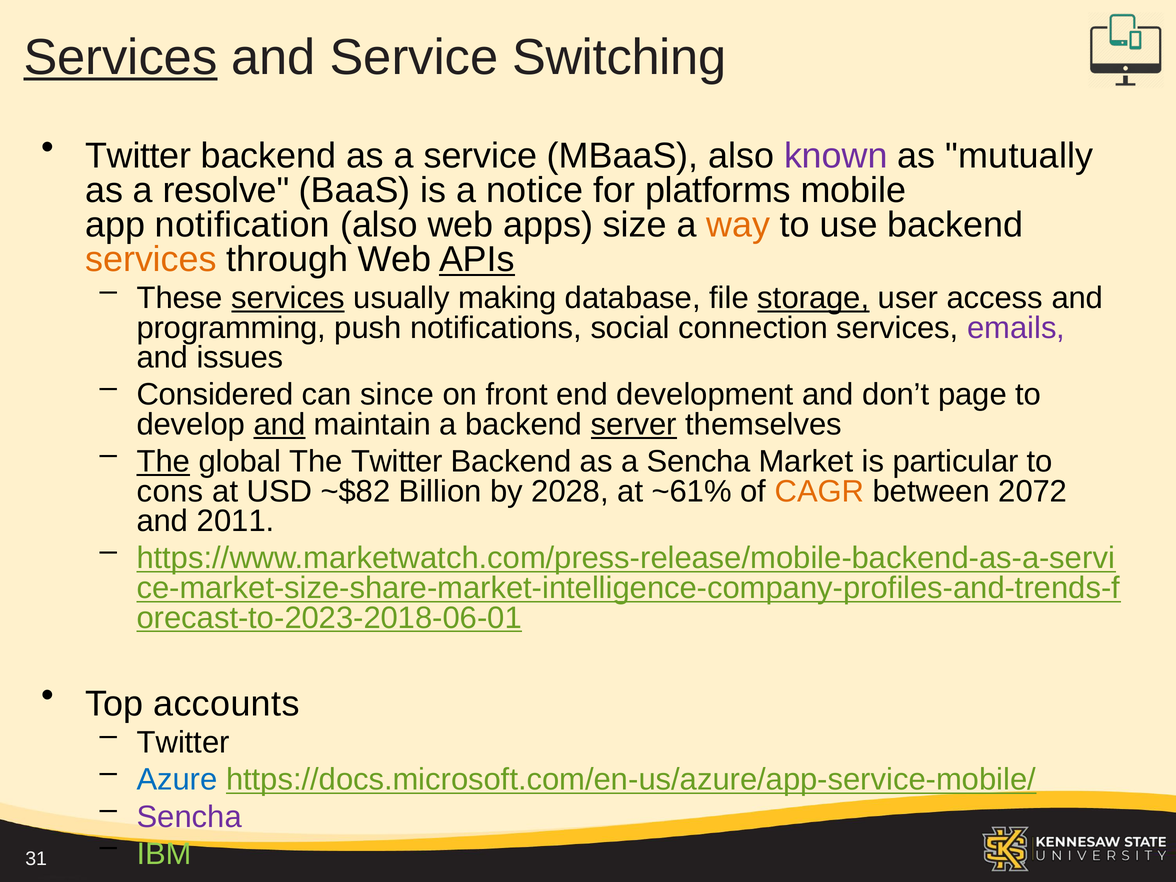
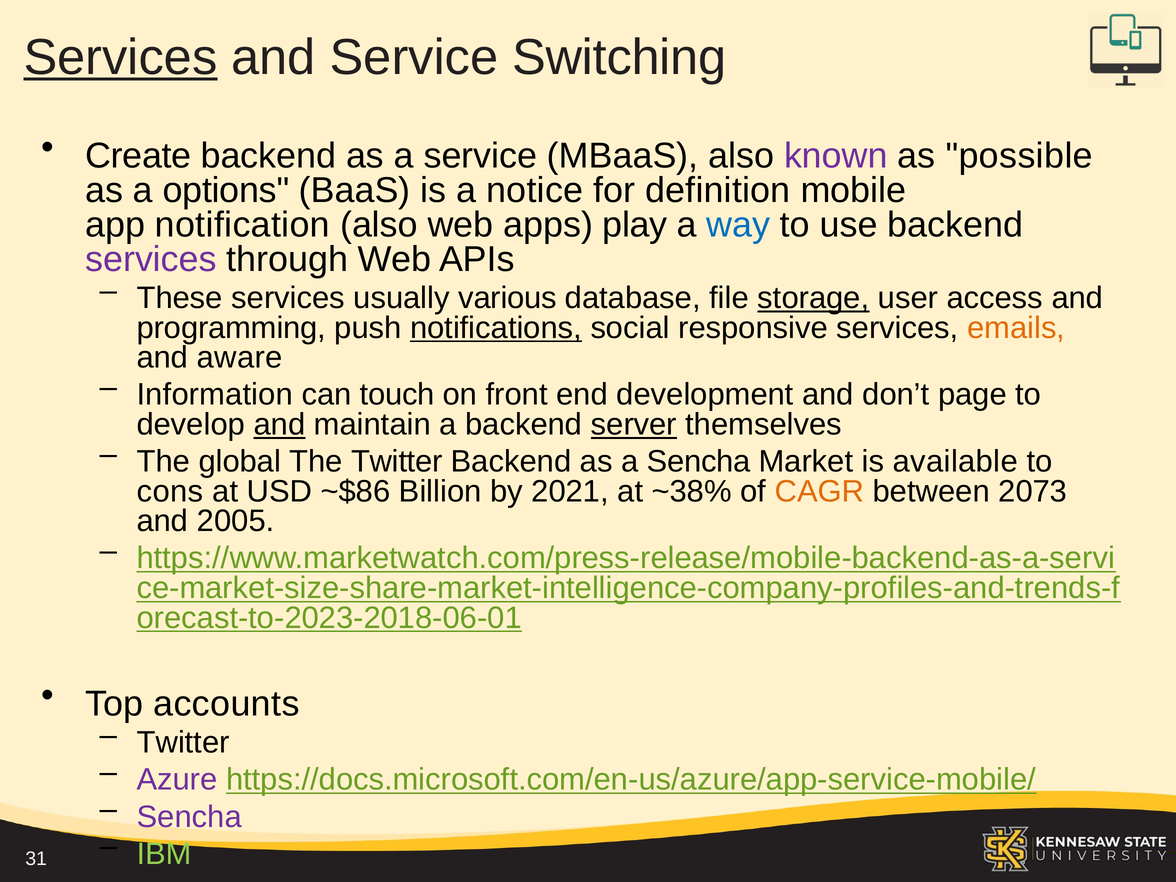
Twitter at (138, 156): Twitter -> Create
mutually: mutually -> possible
resolve: resolve -> options
platforms: platforms -> definition
size: size -> play
way colour: orange -> blue
services at (151, 259) colour: orange -> purple
APIs underline: present -> none
services at (288, 298) underline: present -> none
making: making -> various
notifications underline: none -> present
connection: connection -> responsive
emails colour: purple -> orange
issues: issues -> aware
Considered: Considered -> Information
since: since -> touch
The at (163, 462) underline: present -> none
particular: particular -> available
~$82: ~$82 -> ~$86
2028: 2028 -> 2021
~61%: ~61% -> ~38%
2072: 2072 -> 2073
2011: 2011 -> 2005
Azure colour: blue -> purple
